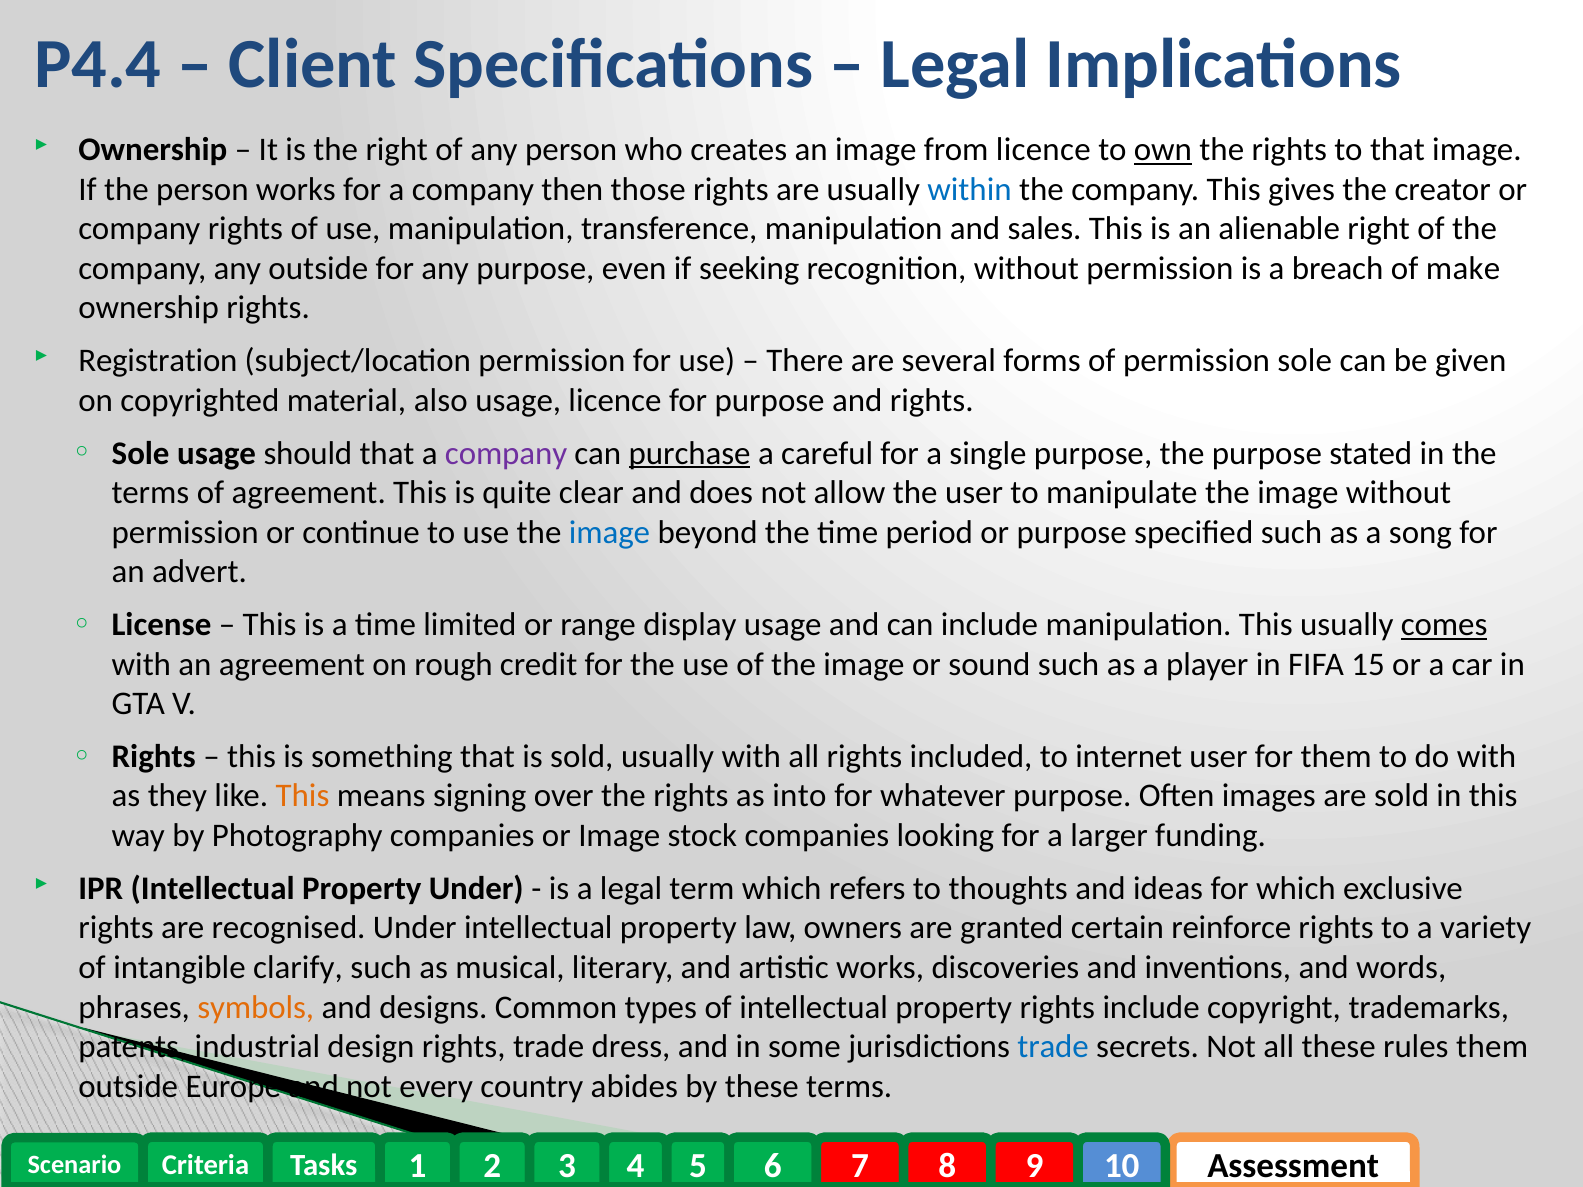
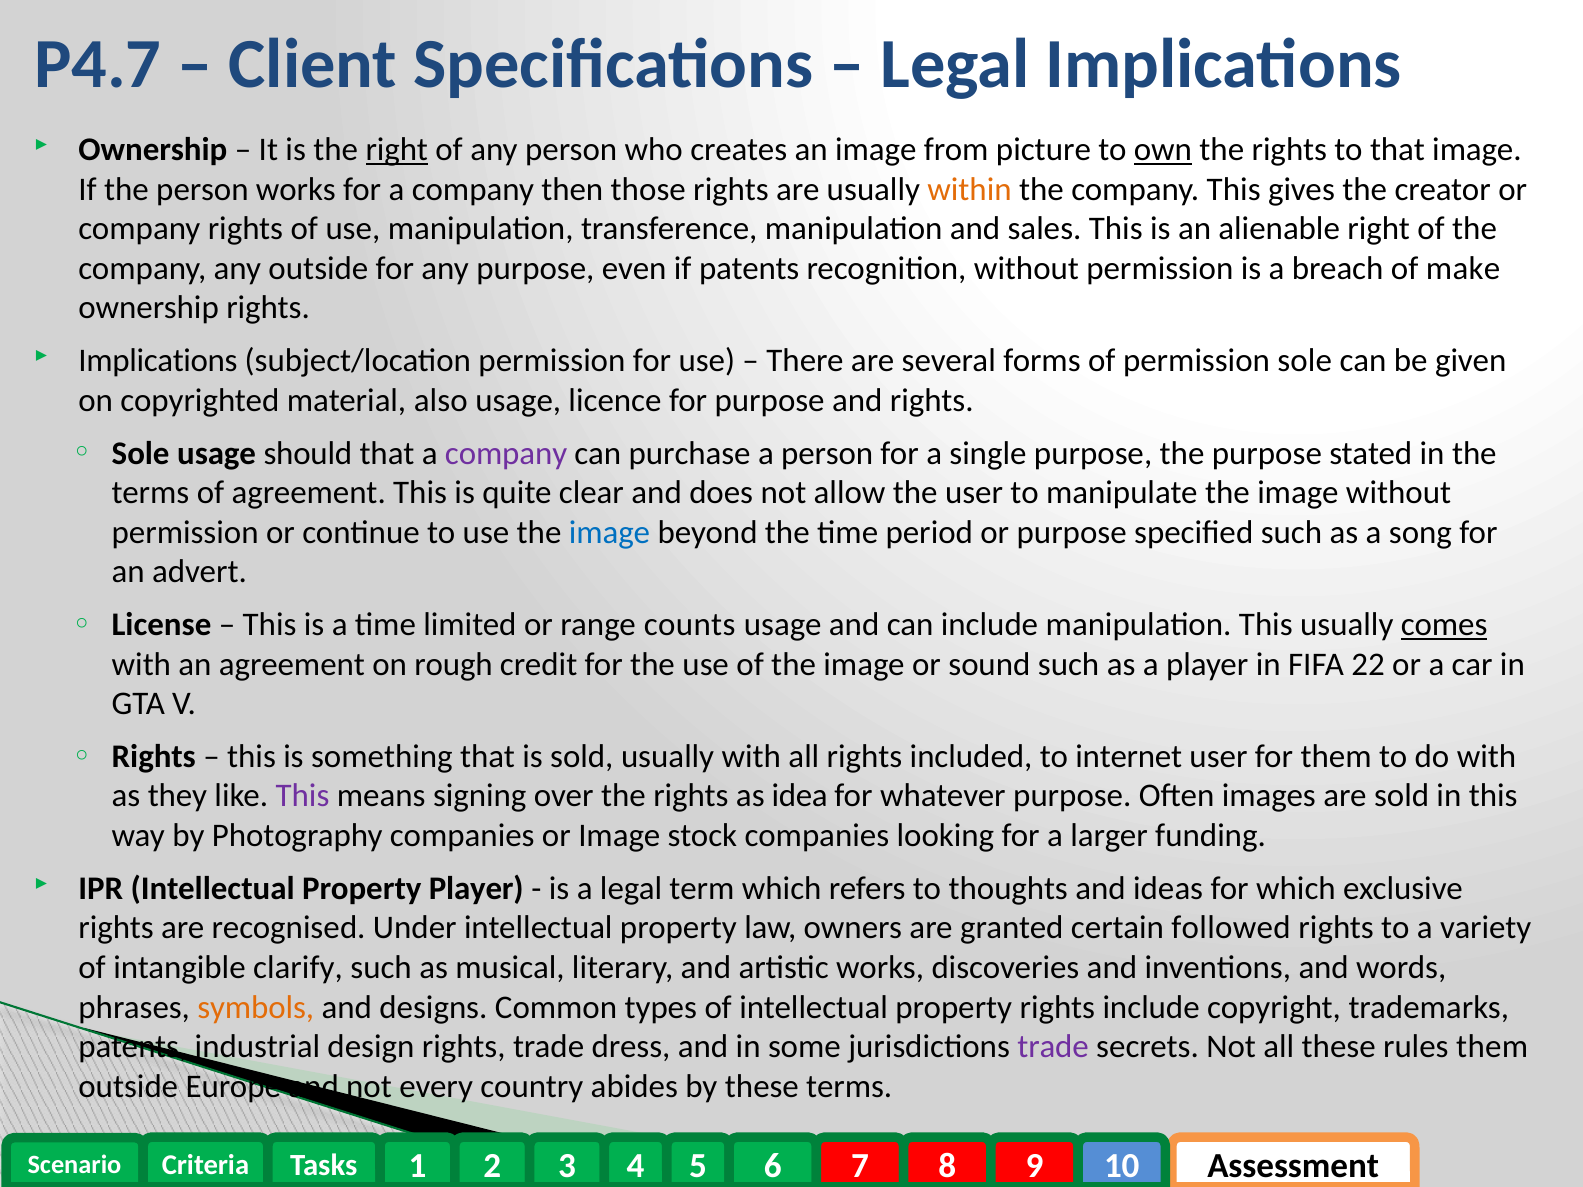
P4.4: P4.4 -> P4.7
right at (397, 150) underline: none -> present
from licence: licence -> picture
within colour: blue -> orange
if seeking: seeking -> patents
Registration at (158, 361): Registration -> Implications
purchase underline: present -> none
a careful: careful -> person
display: display -> counts
15: 15 -> 22
This at (302, 796) colour: orange -> purple
into: into -> idea
Property Under: Under -> Player
reinforce: reinforce -> followed
trade at (1053, 1047) colour: blue -> purple
